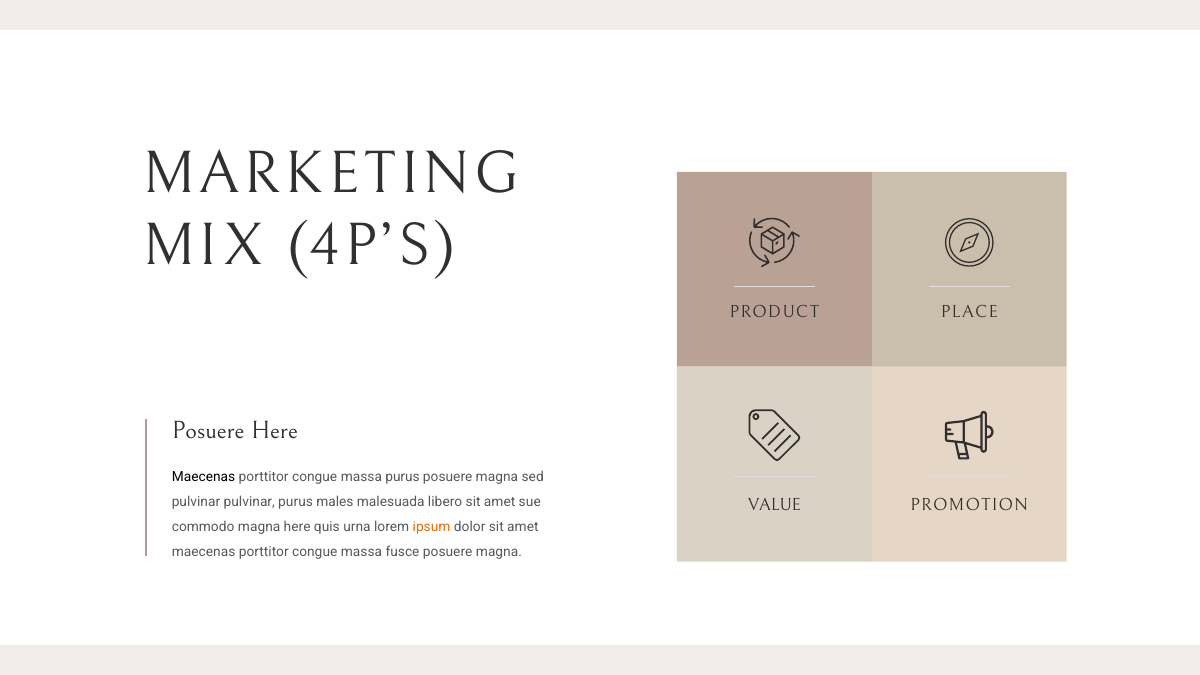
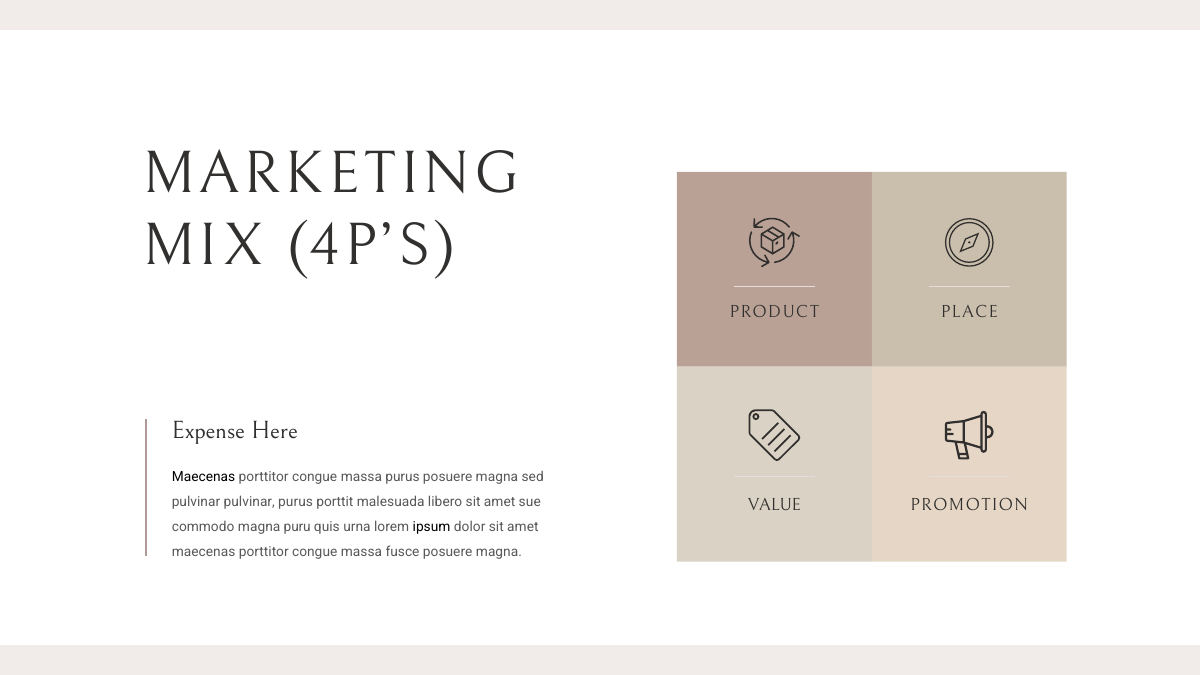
Posuere at (208, 430): Posuere -> Expense
males: males -> porttit
magna here: here -> puru
ipsum colour: orange -> black
